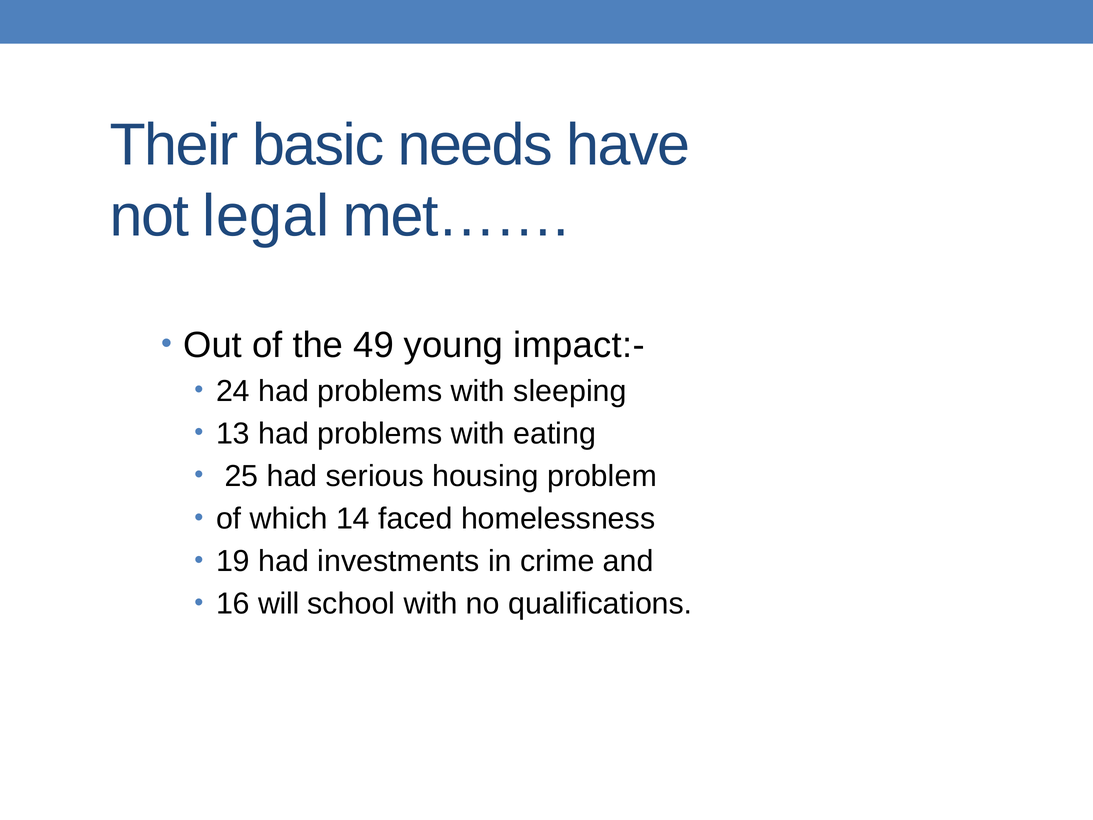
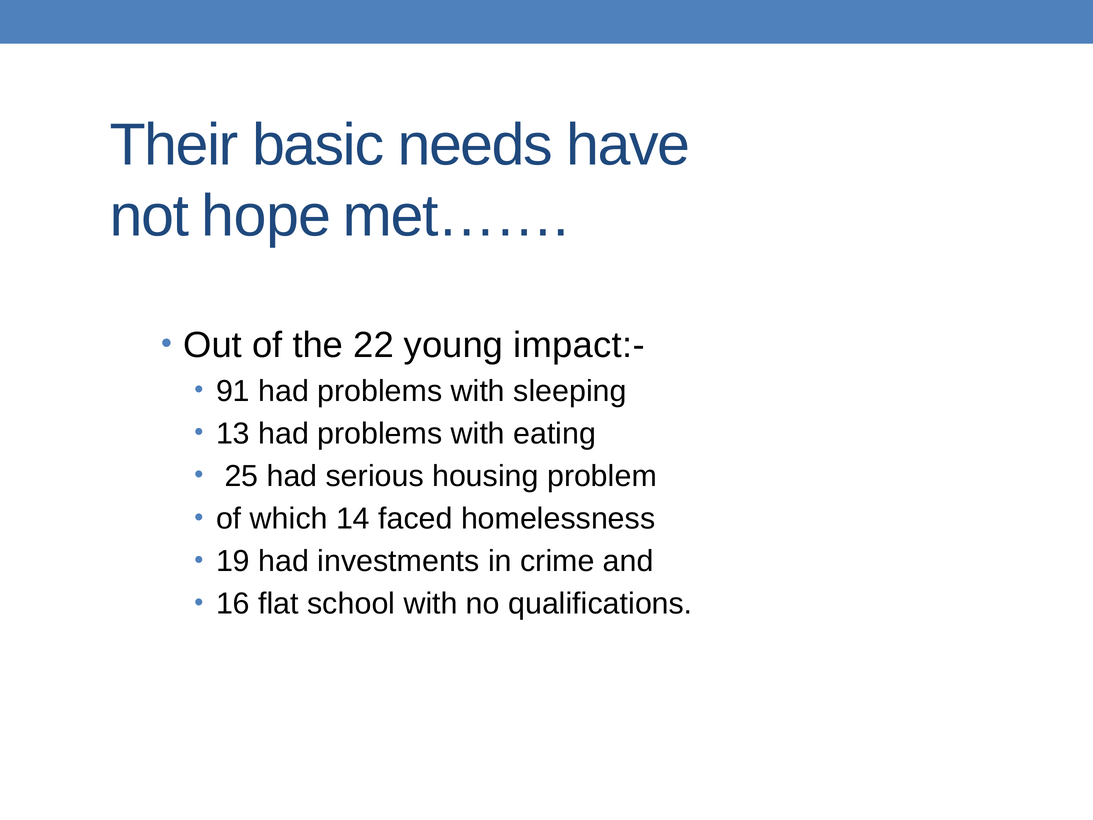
legal: legal -> hope
49: 49 -> 22
24: 24 -> 91
will: will -> flat
